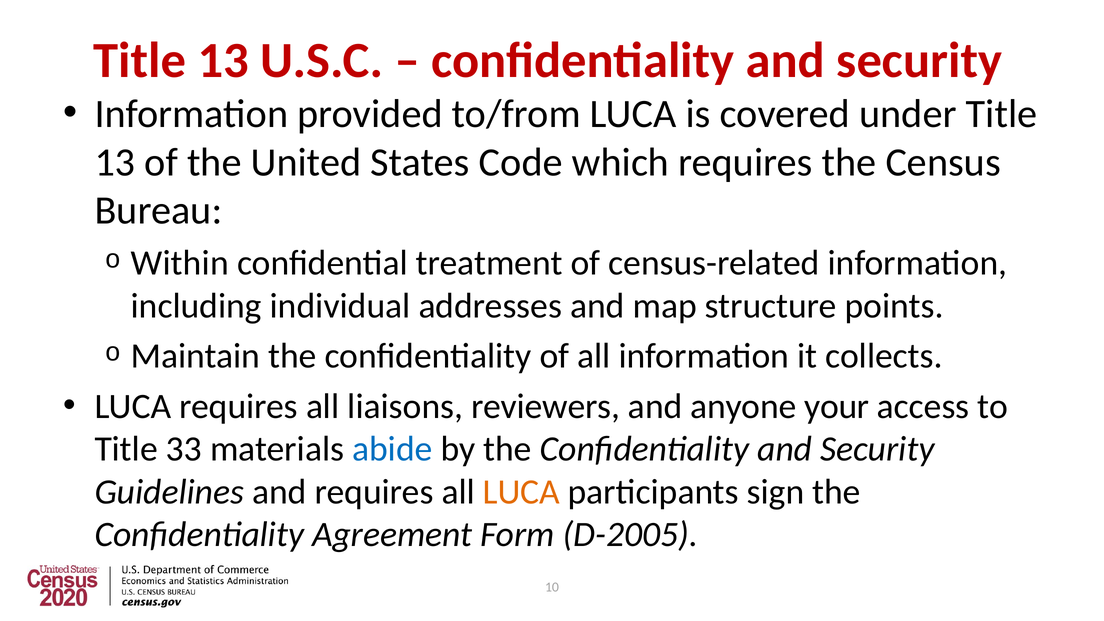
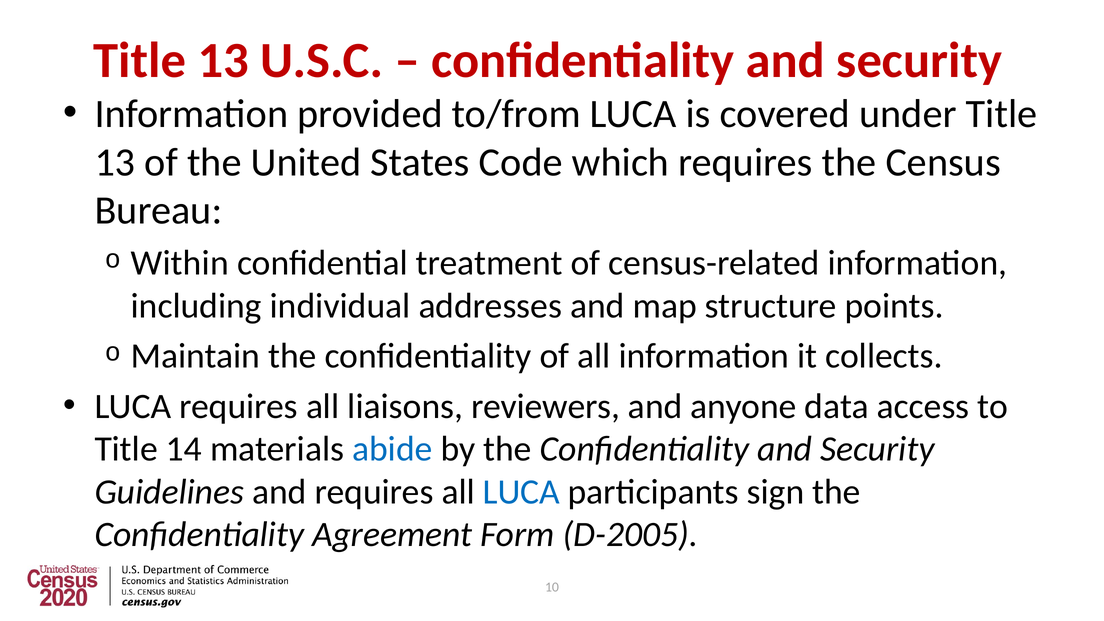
your: your -> data
33: 33 -> 14
LUCA at (521, 492) colour: orange -> blue
